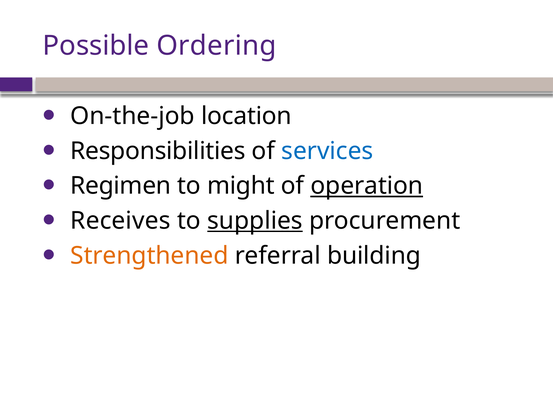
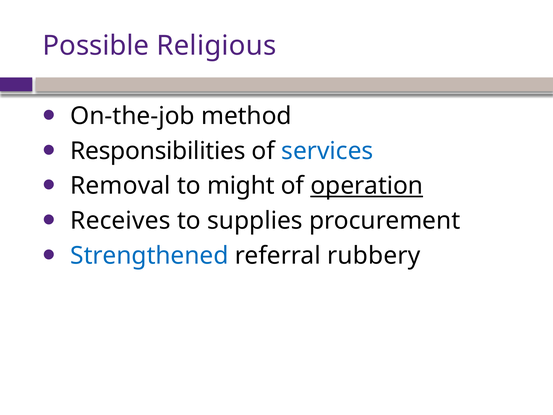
Ordering: Ordering -> Religious
location: location -> method
Regimen: Regimen -> Removal
supplies underline: present -> none
Strengthened colour: orange -> blue
building: building -> rubbery
